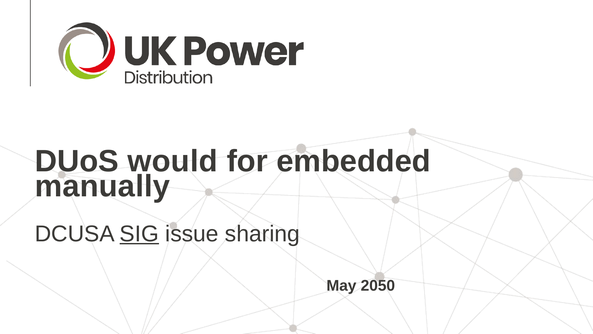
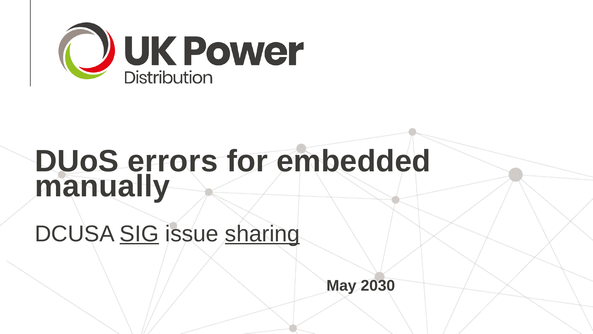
would: would -> errors
sharing underline: none -> present
2050: 2050 -> 2030
